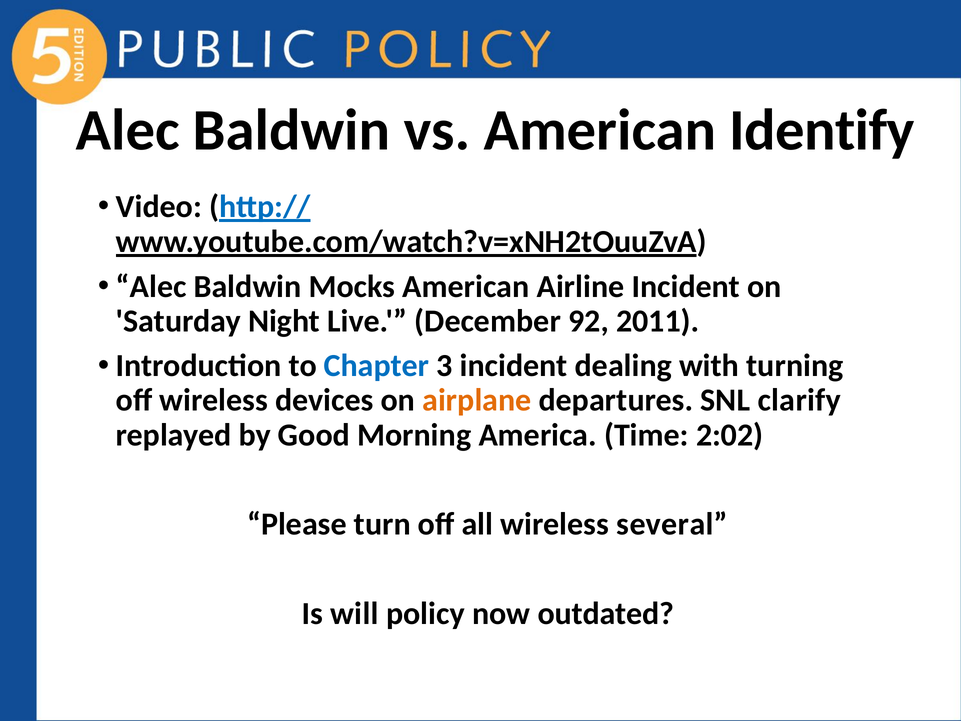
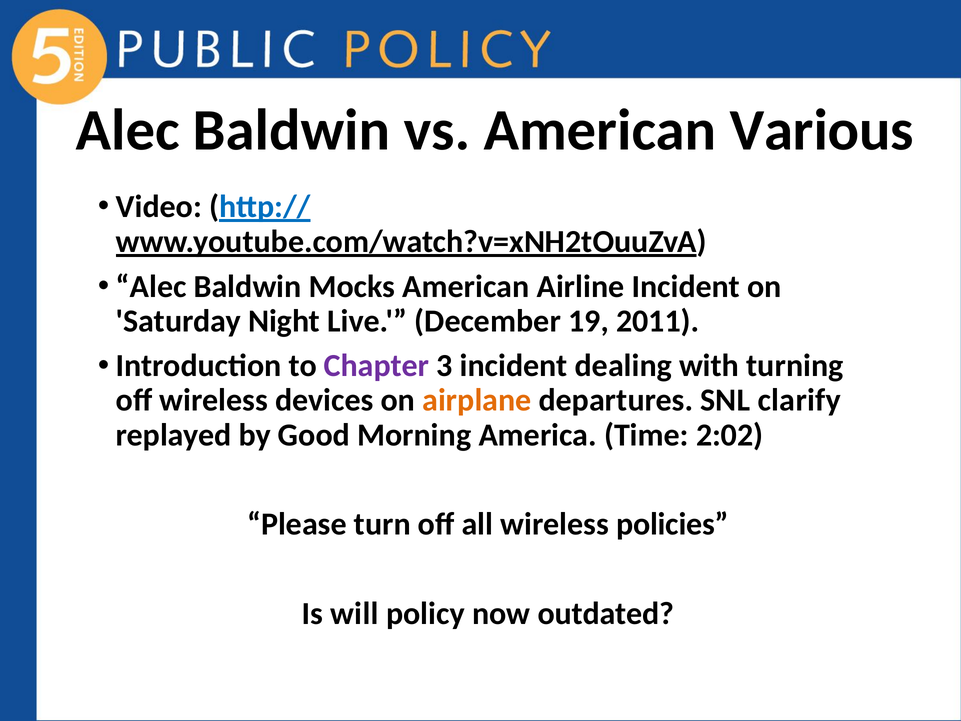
Identify: Identify -> Various
92: 92 -> 19
Chapter colour: blue -> purple
several: several -> policies
